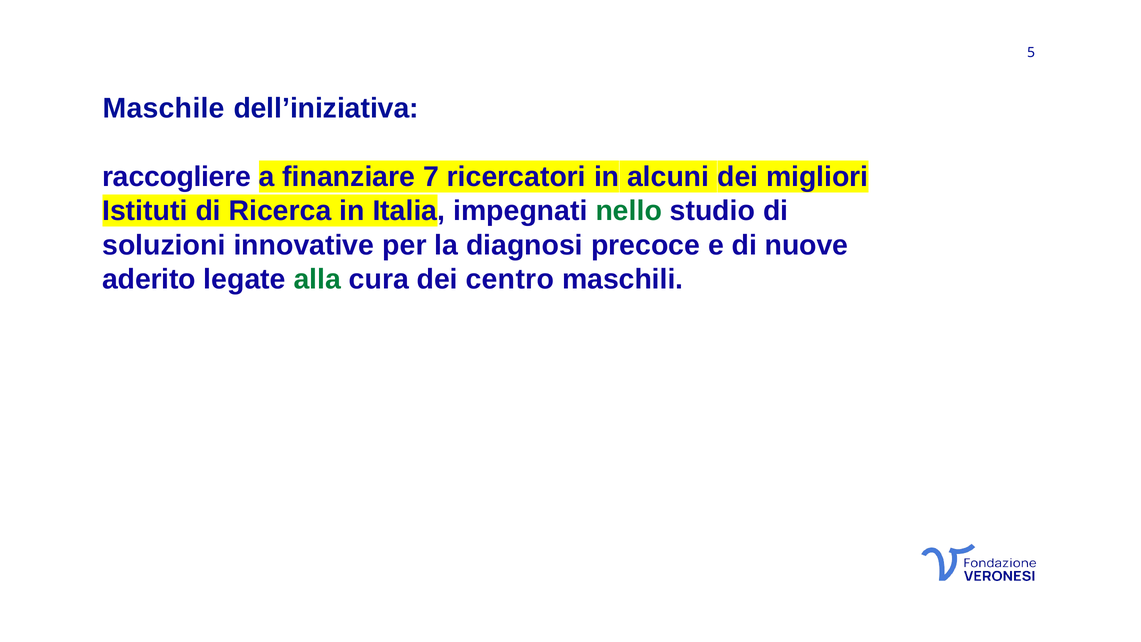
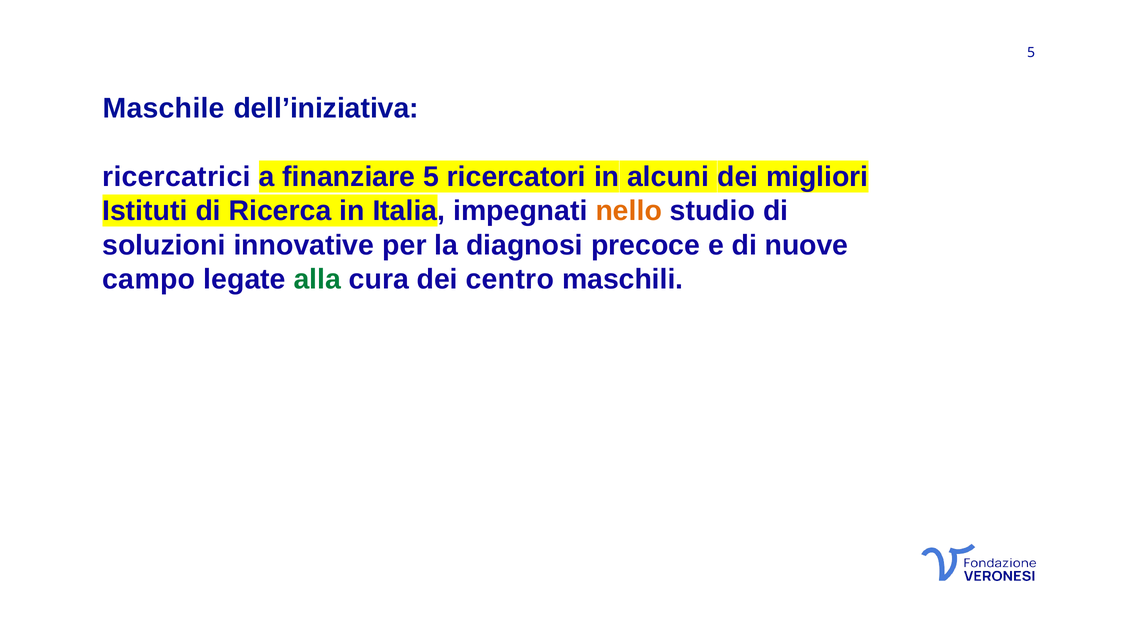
raccogliere: raccogliere -> ricercatrici
finanziare 7: 7 -> 5
nello colour: green -> orange
aderito: aderito -> campo
